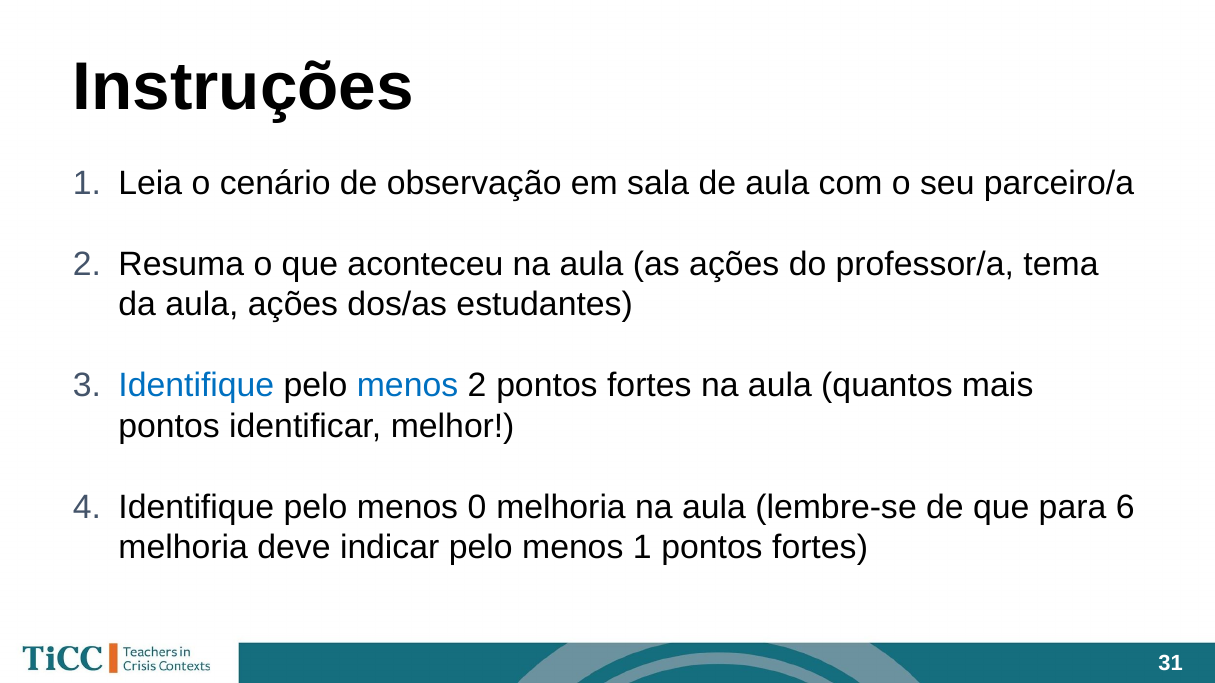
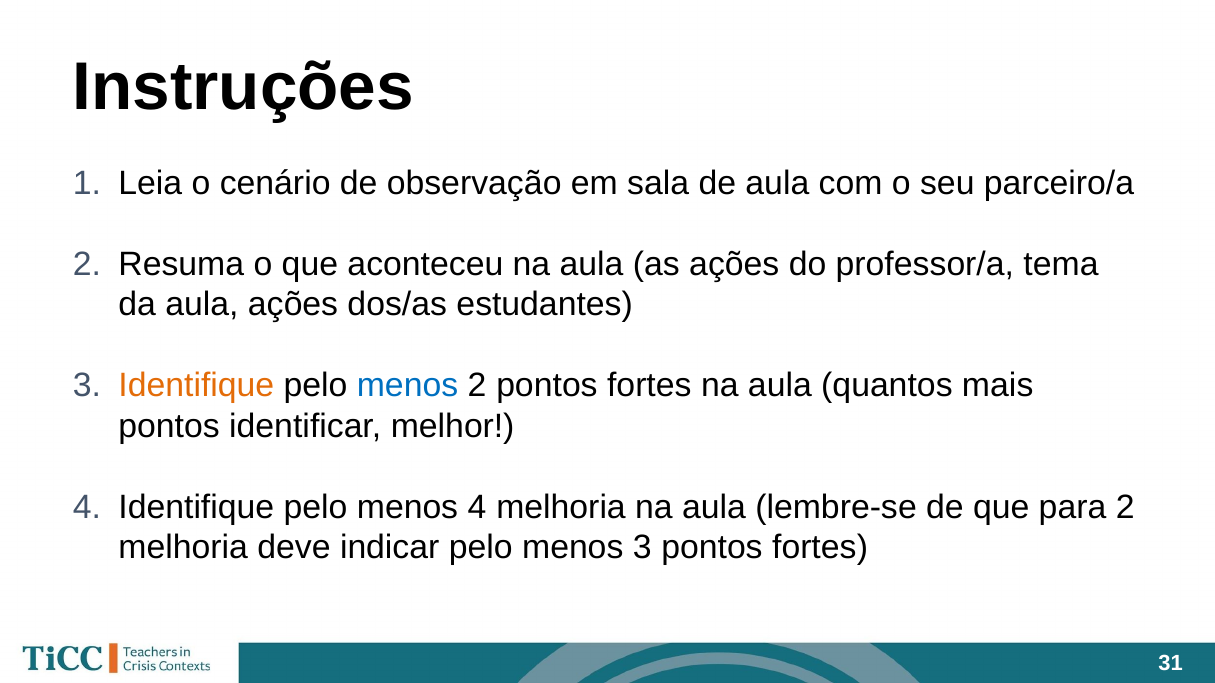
Identifique at (196, 386) colour: blue -> orange
menos 0: 0 -> 4
para 6: 6 -> 2
menos 1: 1 -> 3
